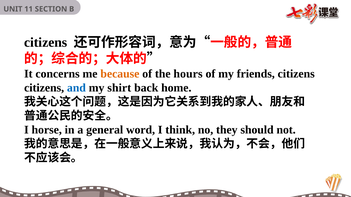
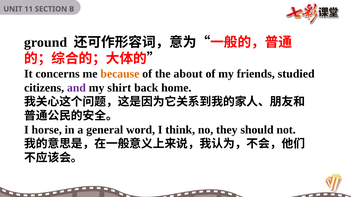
citizens at (46, 42): citizens -> ground
hours: hours -> about
friends citizens: citizens -> studied
and colour: blue -> purple
